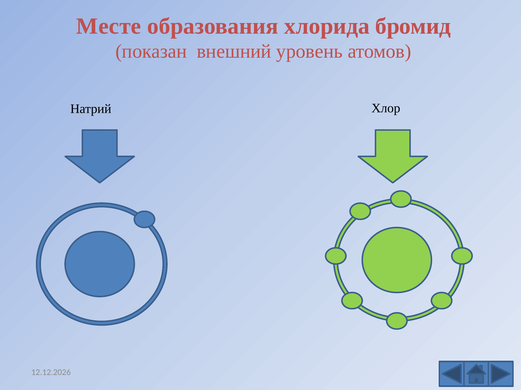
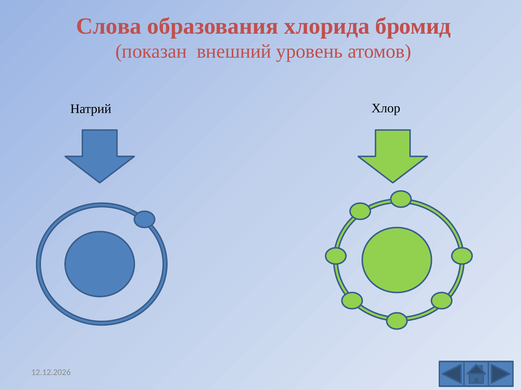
Месте: Месте -> Слова
